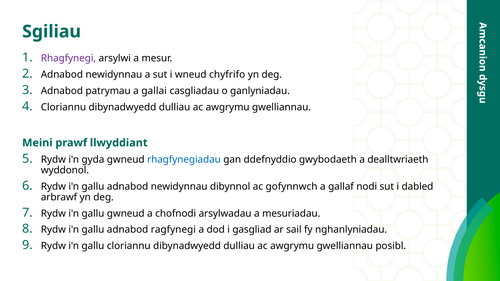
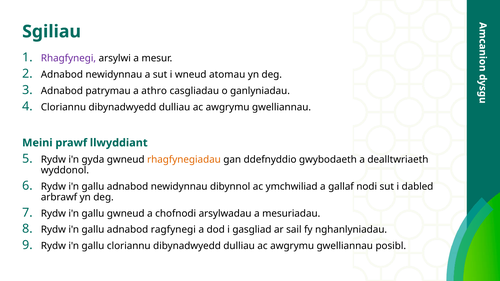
chyfrifo: chyfrifo -> atomau
gallai: gallai -> athro
rhagfynegiadau colour: blue -> orange
gofynnwch: gofynnwch -> ymchwiliad
